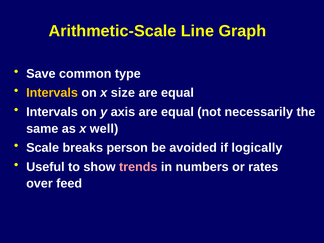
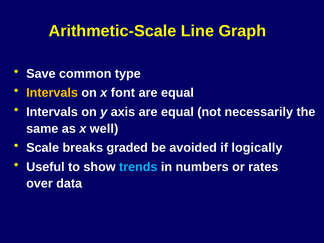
size: size -> font
person: person -> graded
trends colour: pink -> light blue
feed: feed -> data
